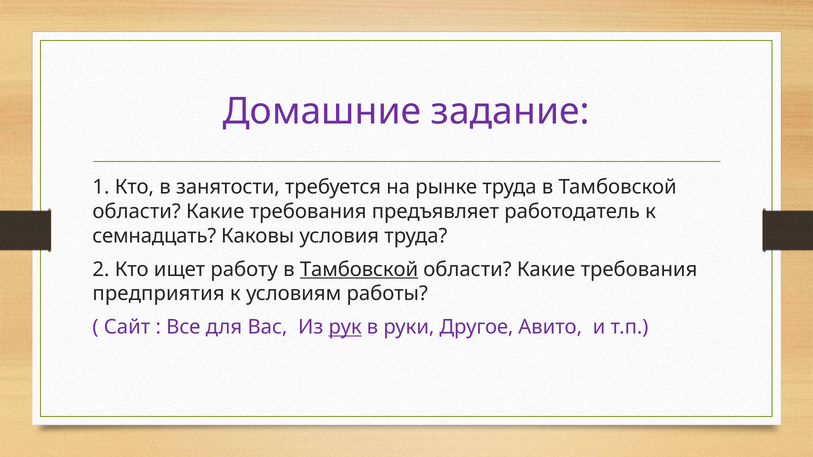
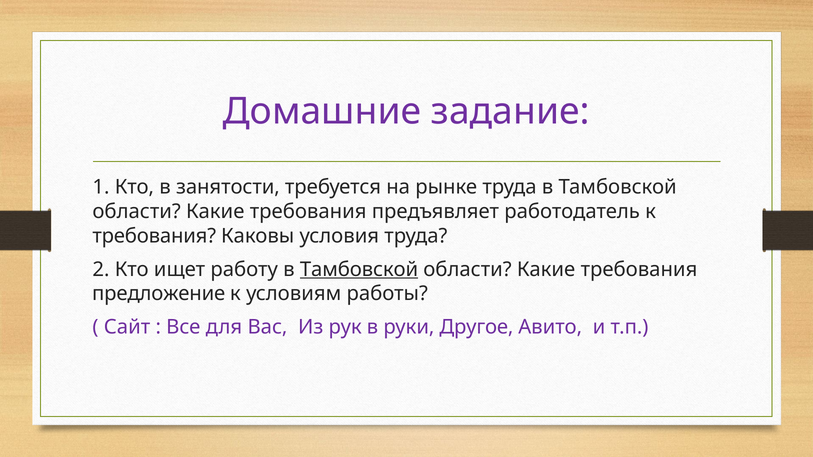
семнадцать at (154, 236): семнадцать -> требования
предприятия: предприятия -> предложение
рук underline: present -> none
